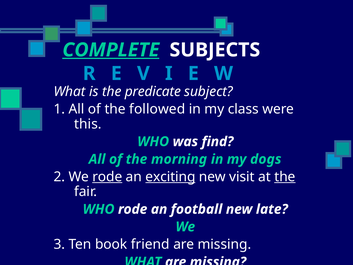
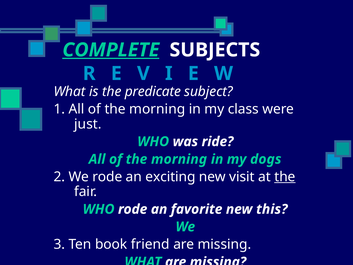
followed at (157, 109): followed -> morning
this: this -> just
find: find -> ride
rode at (107, 177) underline: present -> none
exciting underline: present -> none
football: football -> favorite
late: late -> this
